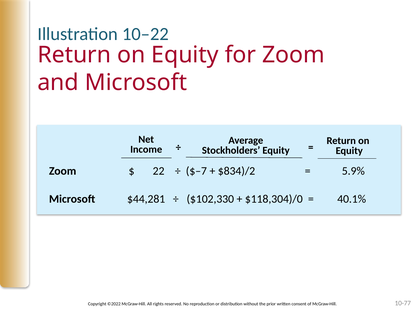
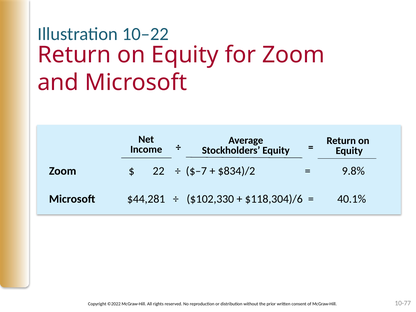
5.9%: 5.9% -> 9.8%
$118,304)/0: $118,304)/0 -> $118,304)/6
